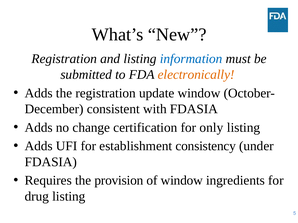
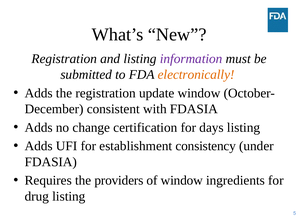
information colour: blue -> purple
only: only -> days
provision: provision -> providers
